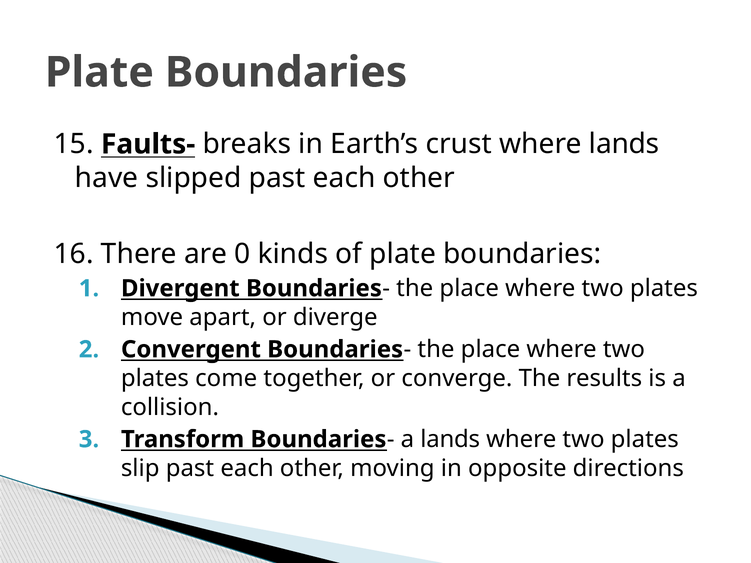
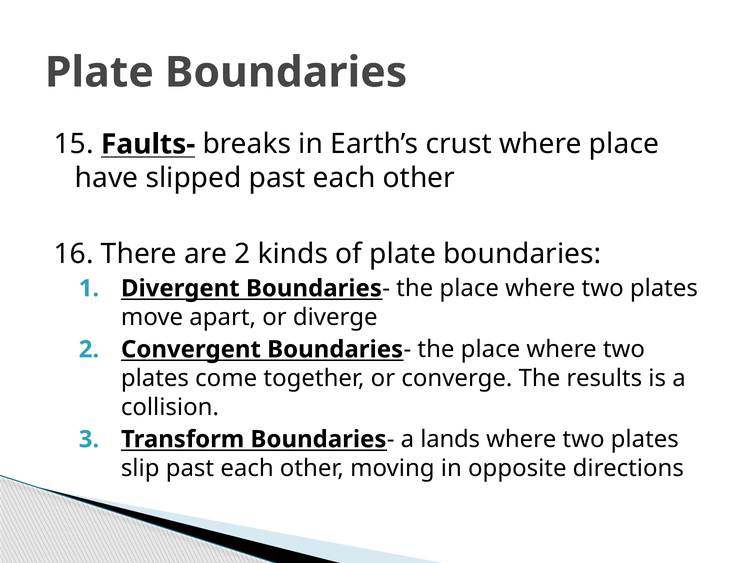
where lands: lands -> place
are 0: 0 -> 2
